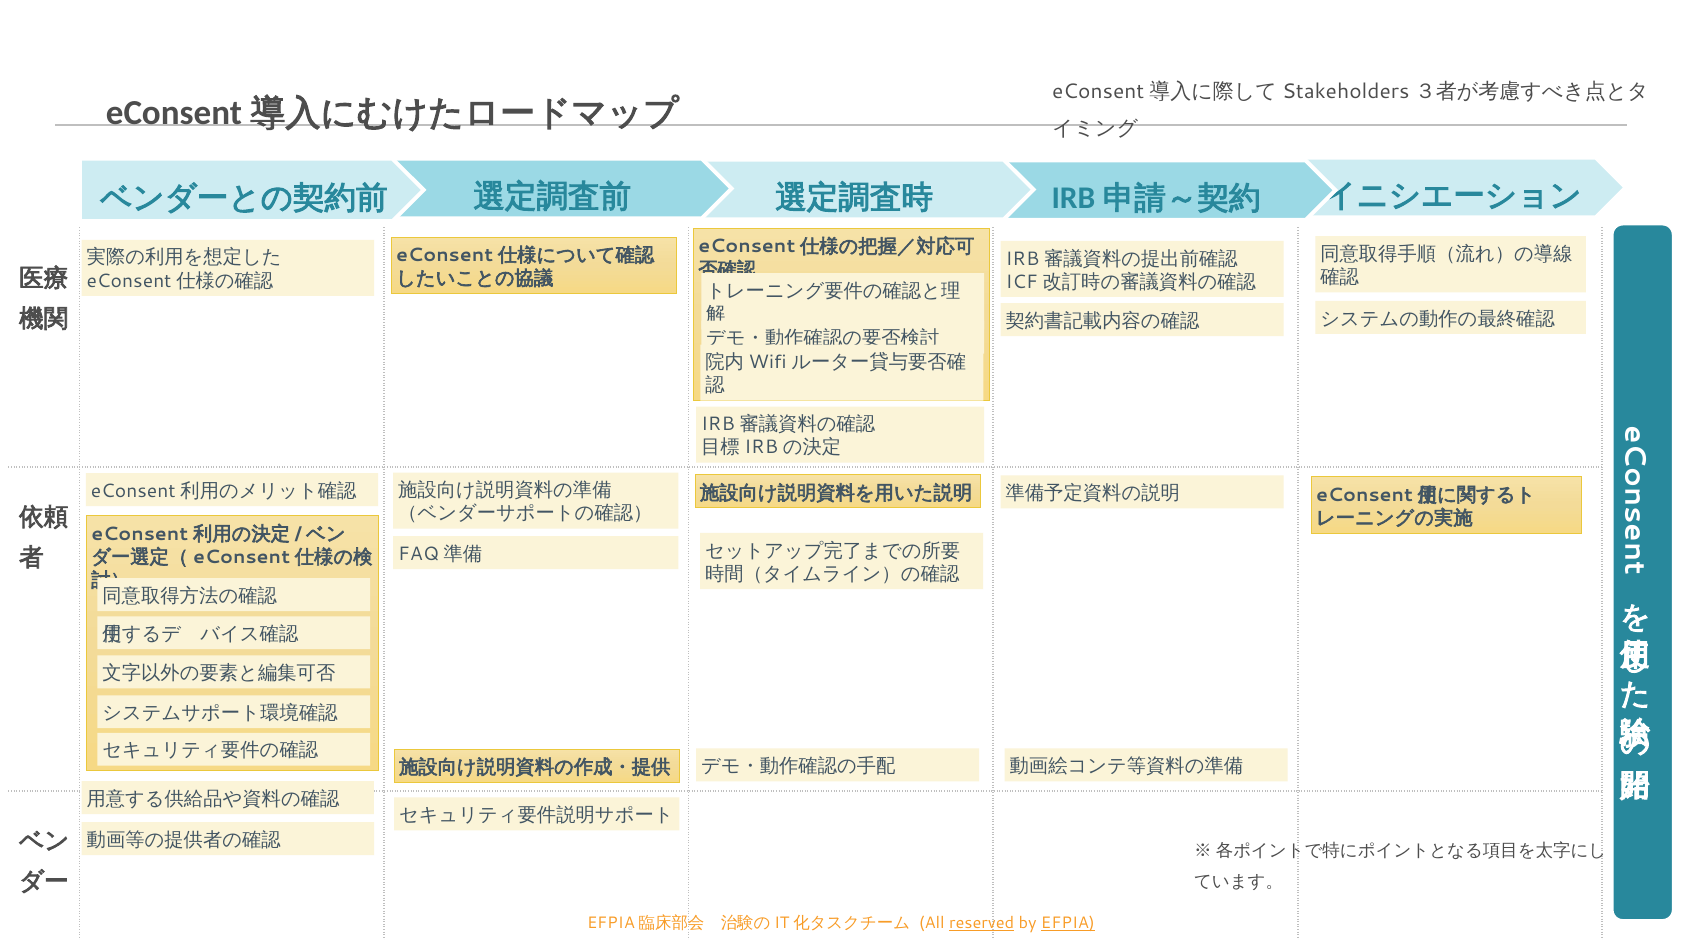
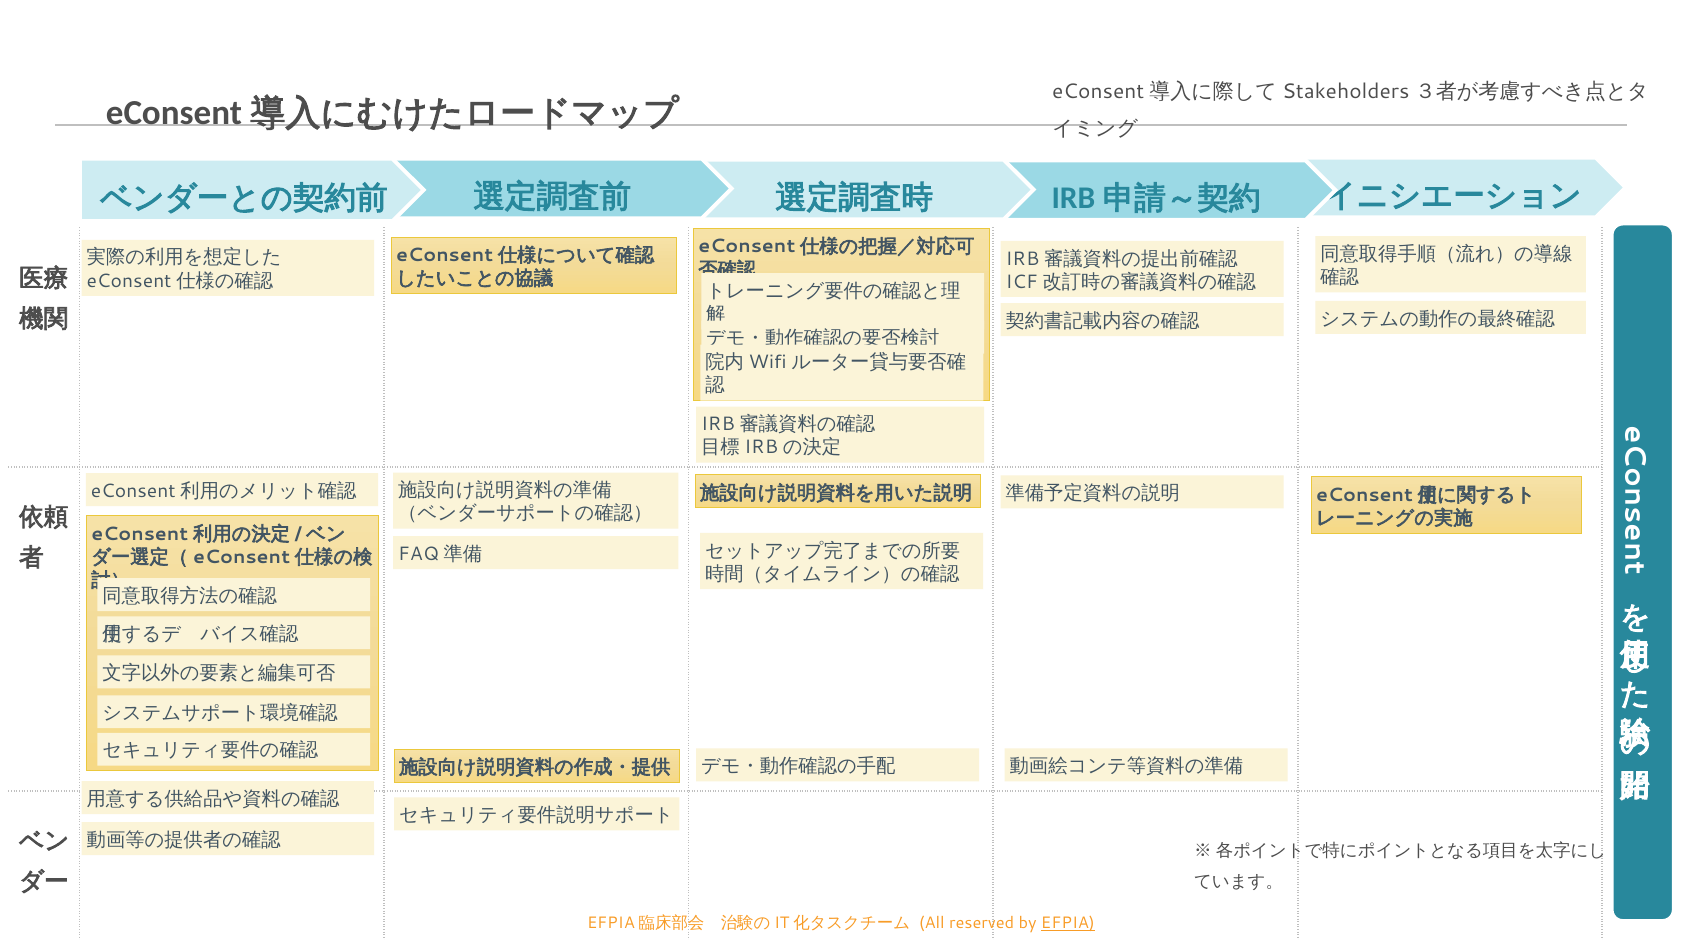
reserved underline: present -> none
